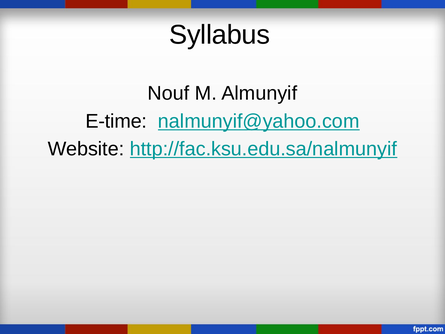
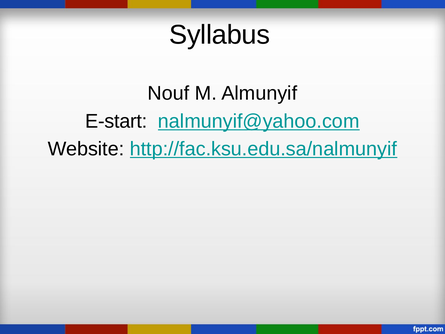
E-time: E-time -> E-start
